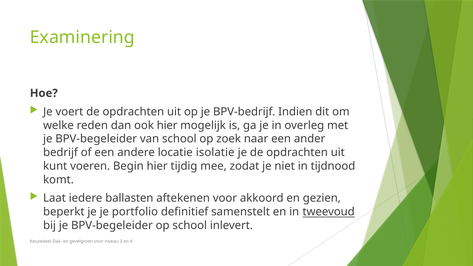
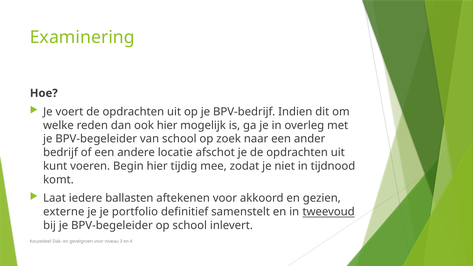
isolatie: isolatie -> afschot
beperkt: beperkt -> externe
